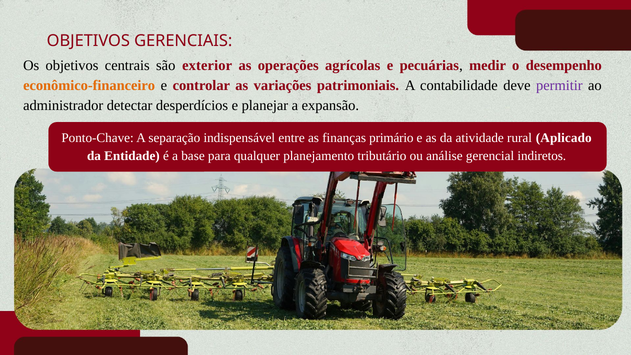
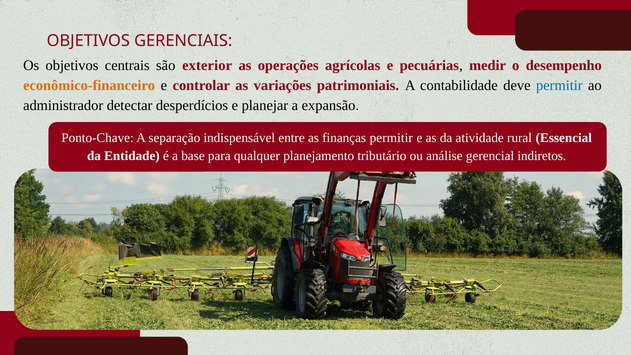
permitir at (559, 86) colour: purple -> blue
finanças primário: primário -> permitir
Aplicado: Aplicado -> Essencial
